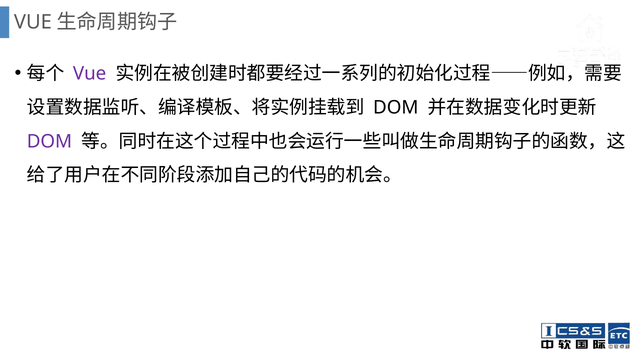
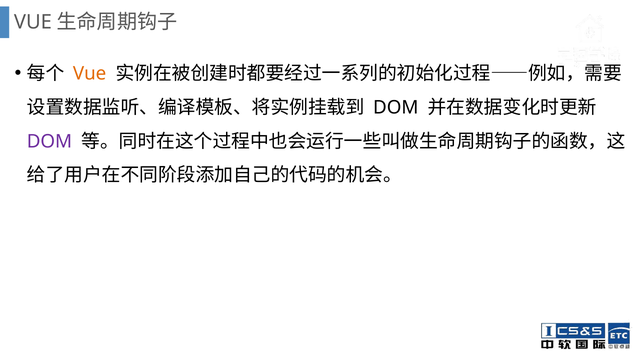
Vue at (90, 74) colour: purple -> orange
